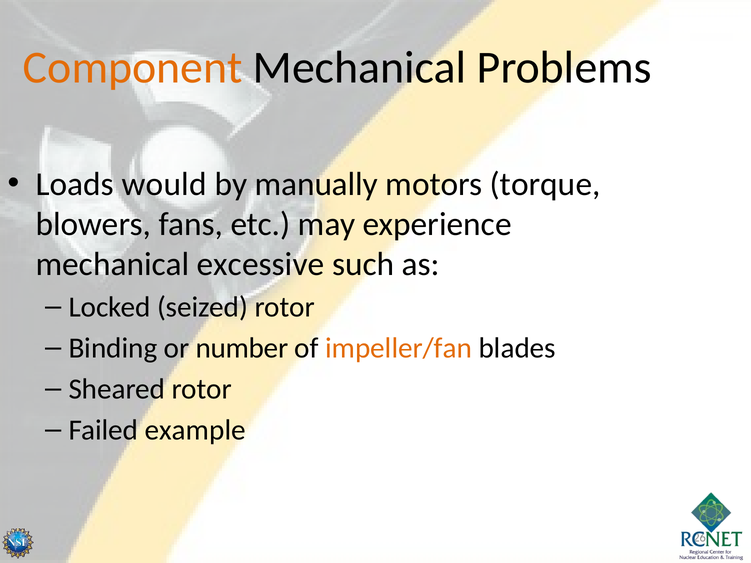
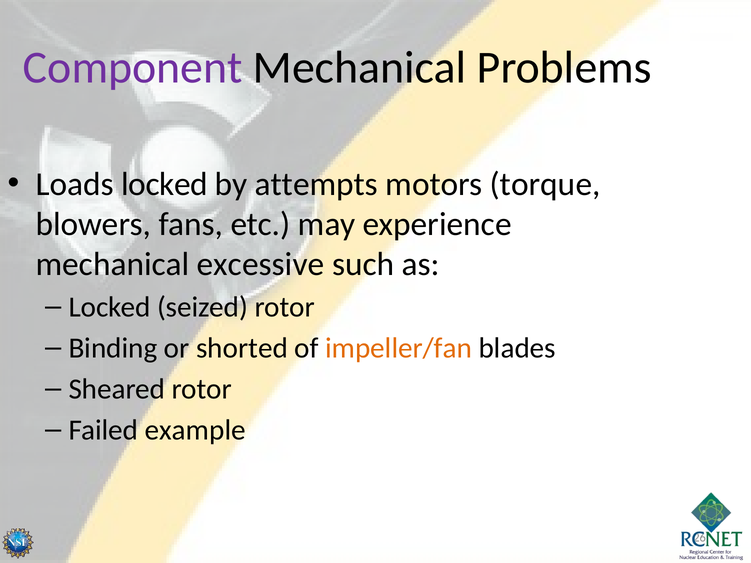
Component colour: orange -> purple
Loads would: would -> locked
manually: manually -> attempts
number: number -> shorted
